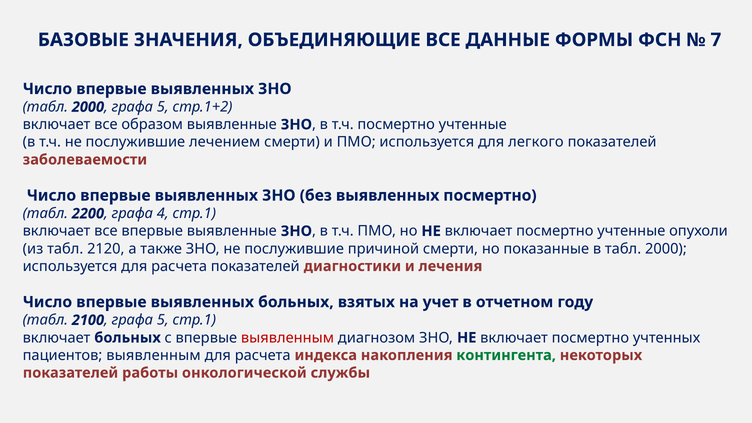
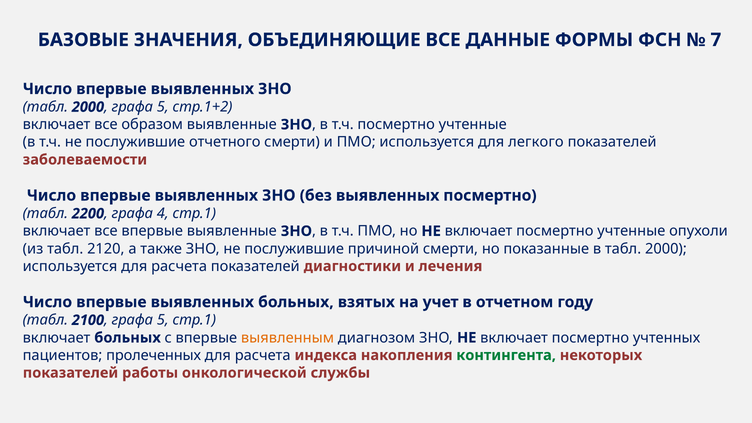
лечением: лечением -> отчетного
выявленным at (288, 338) colour: red -> orange
пациентов выявленным: выявленным -> пролеченных
